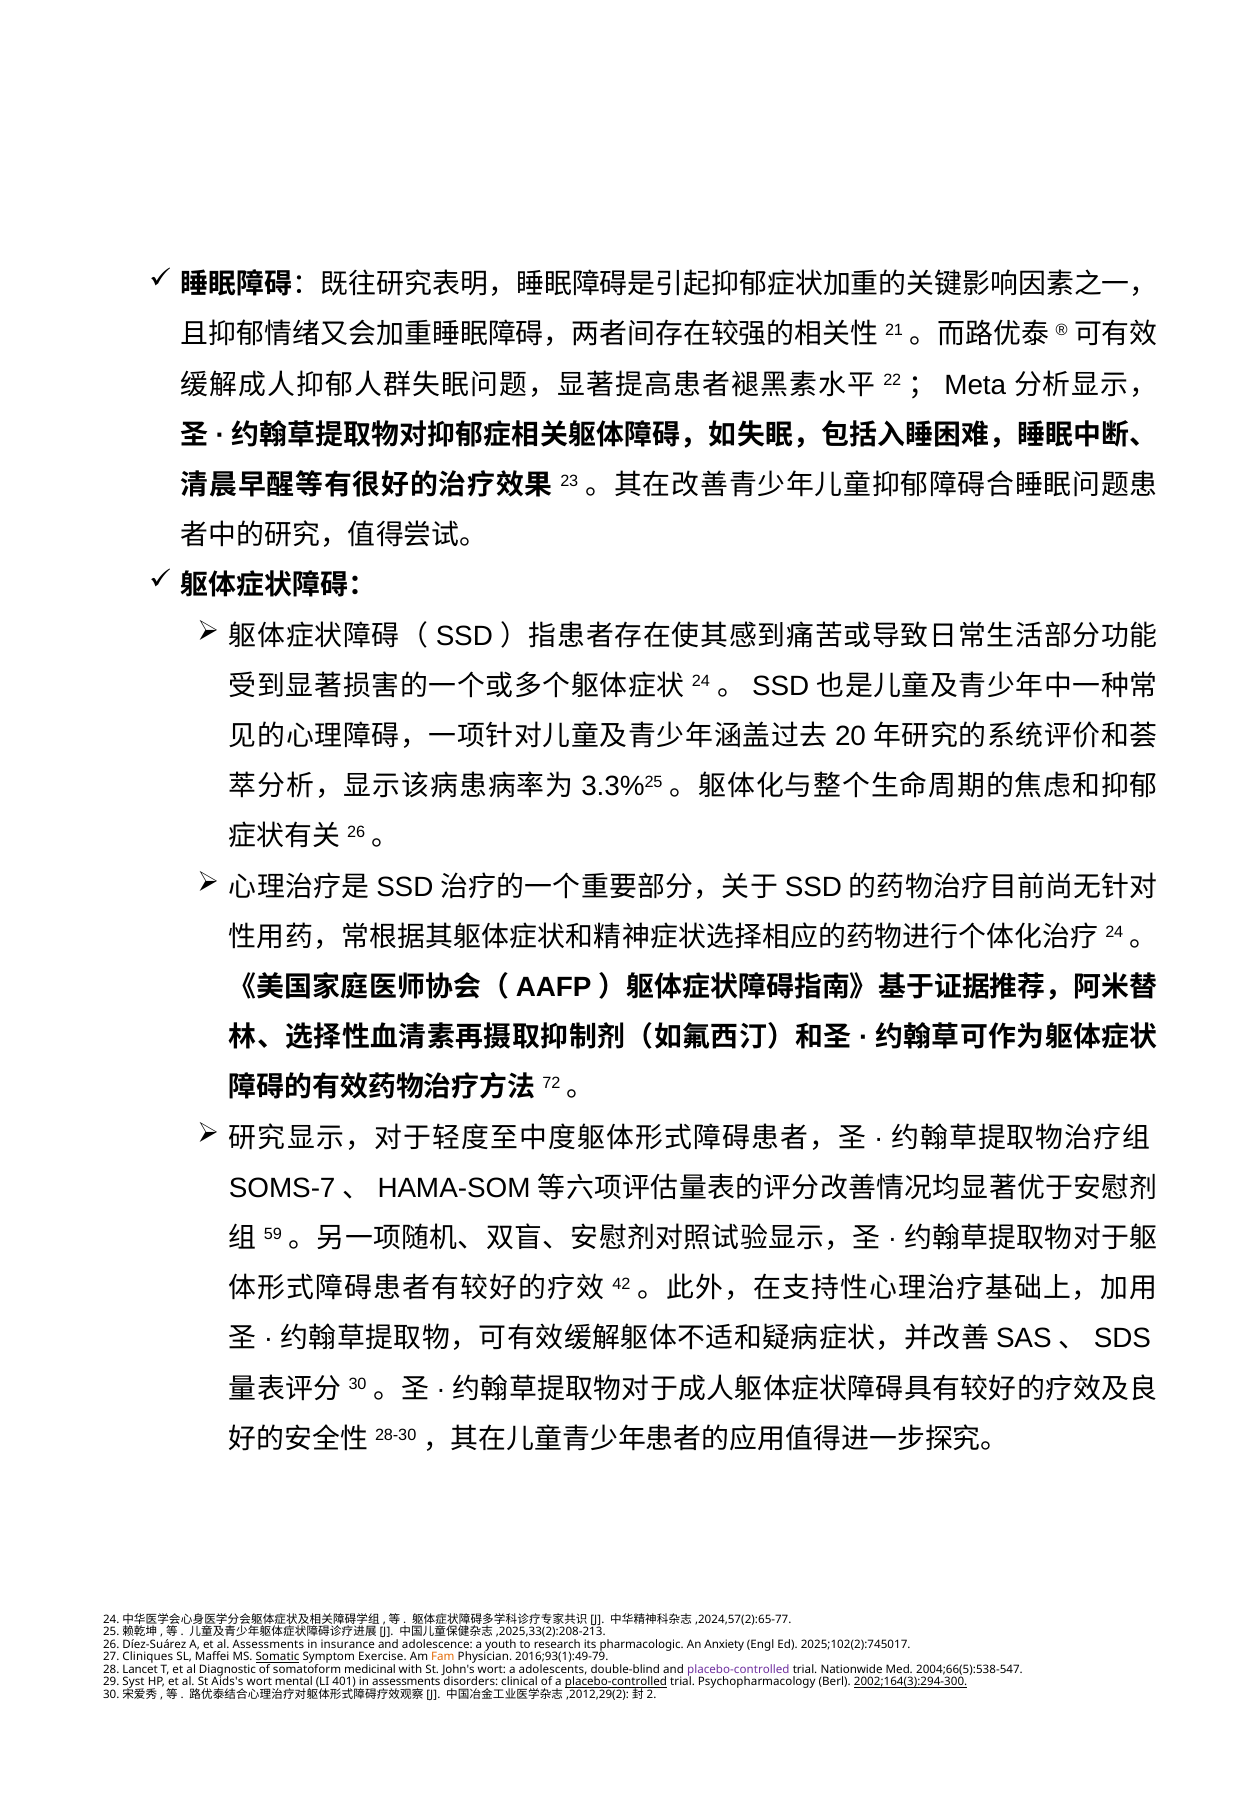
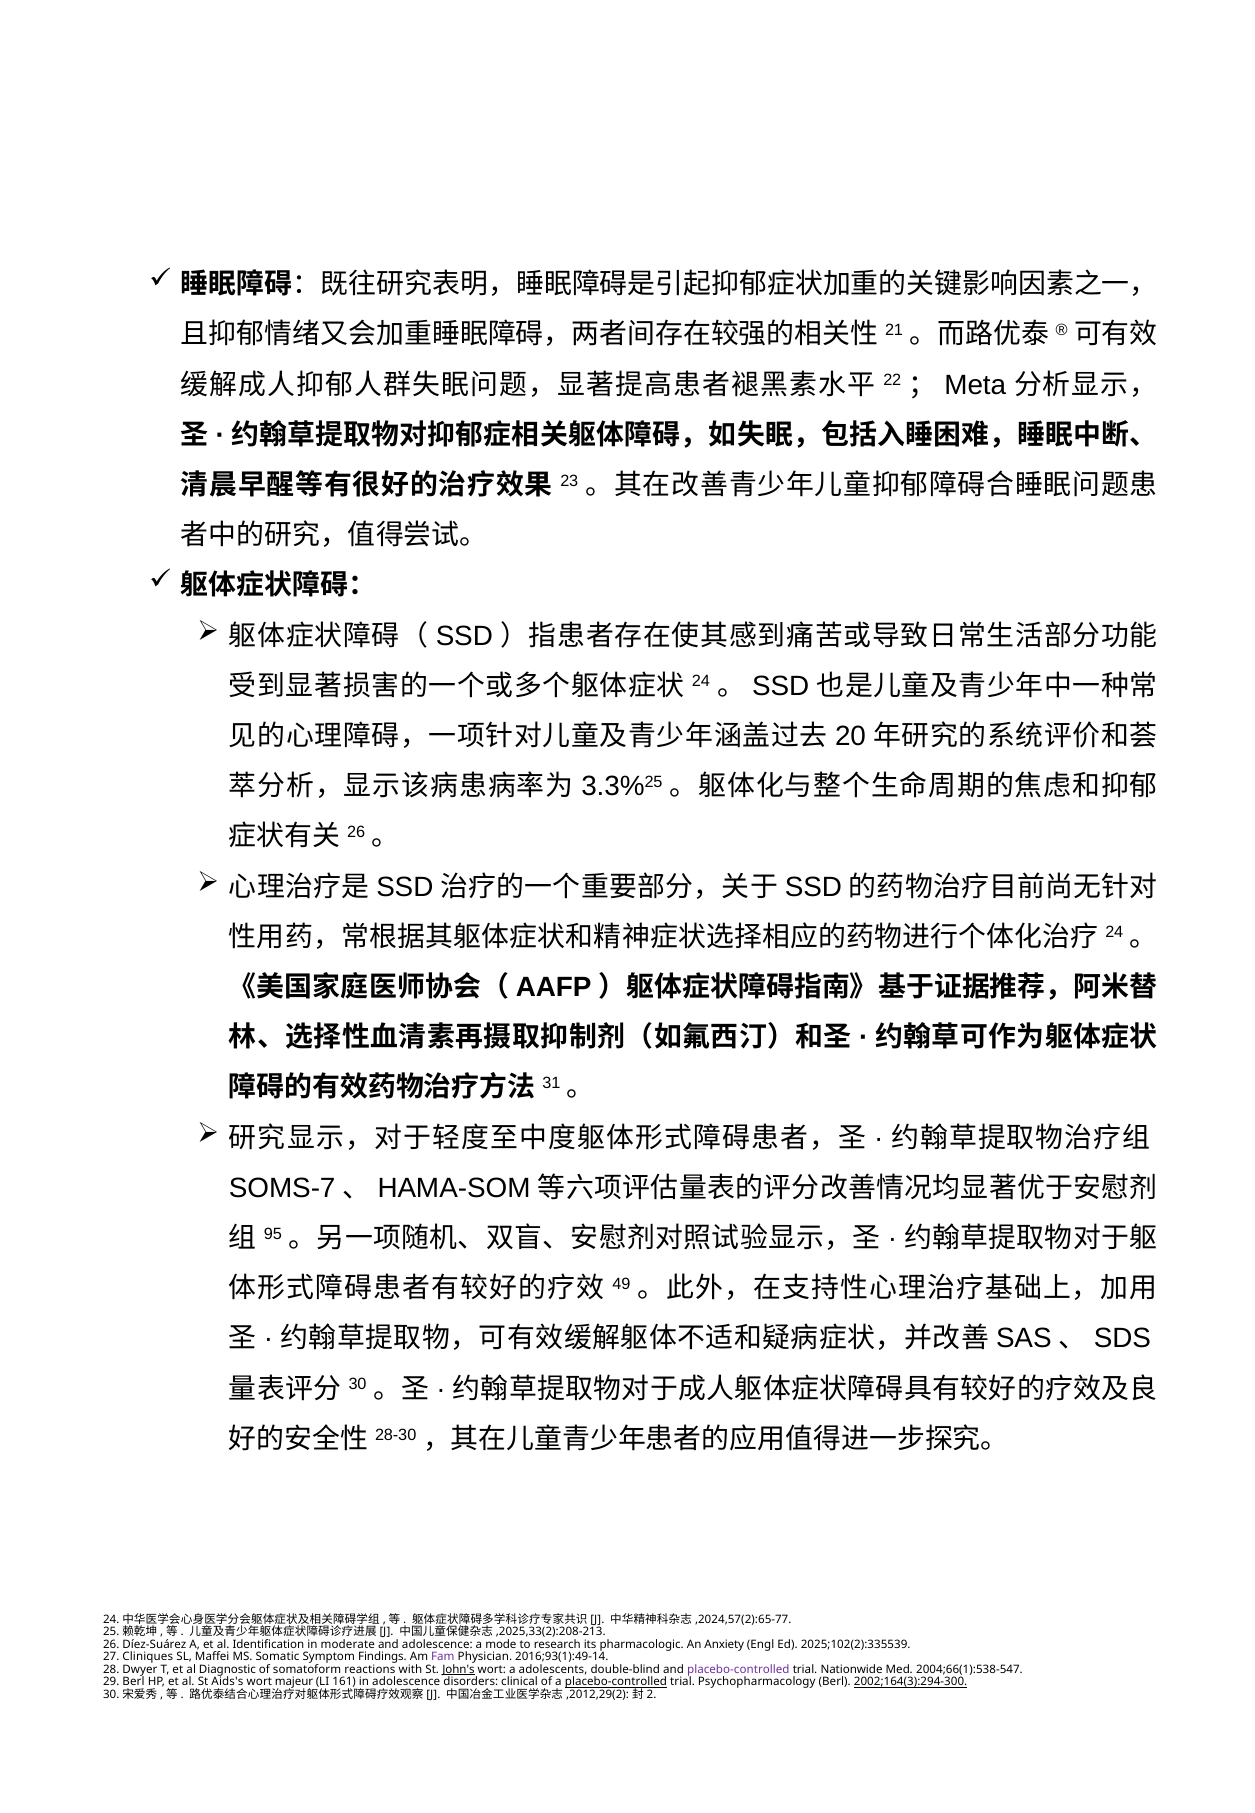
72: 72 -> 31
59: 59 -> 95
42: 42 -> 49
al Assessments: Assessments -> Identification
insurance: insurance -> moderate
youth: youth -> mode
2025;102(2):745017: 2025;102(2):745017 -> 2025;102(2):335539
Somatic underline: present -> none
Exercise: Exercise -> Findings
Fam colour: orange -> purple
2016;93(1):49-79: 2016;93(1):49-79 -> 2016;93(1):49-14
Lancet: Lancet -> Dwyer
medicinal: medicinal -> reactions
John's underline: none -> present
2004;66(5):538-547: 2004;66(5):538-547 -> 2004;66(1):538-547
29 Syst: Syst -> Berl
mental: mental -> majeur
401: 401 -> 161
in assessments: assessments -> adolescence
